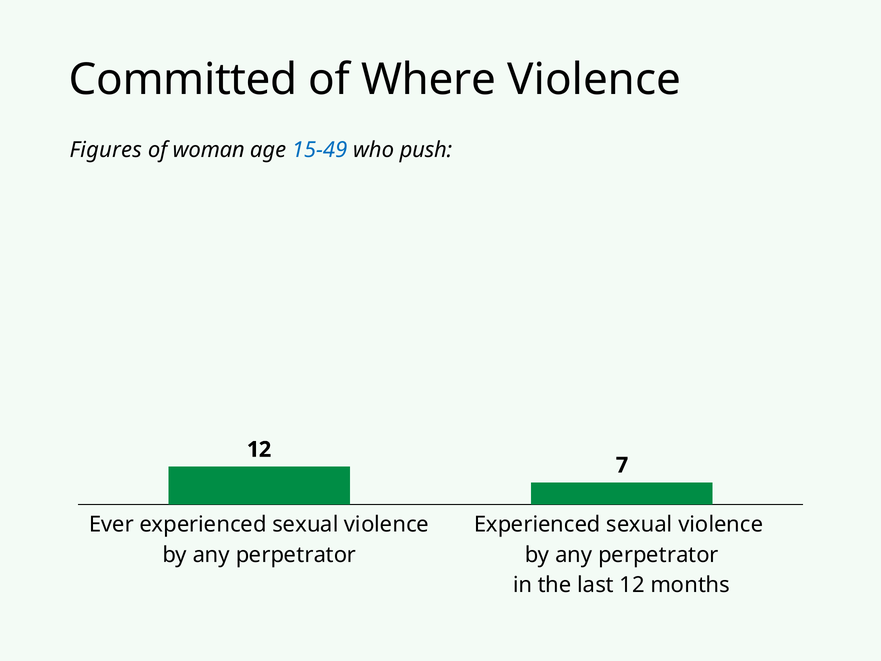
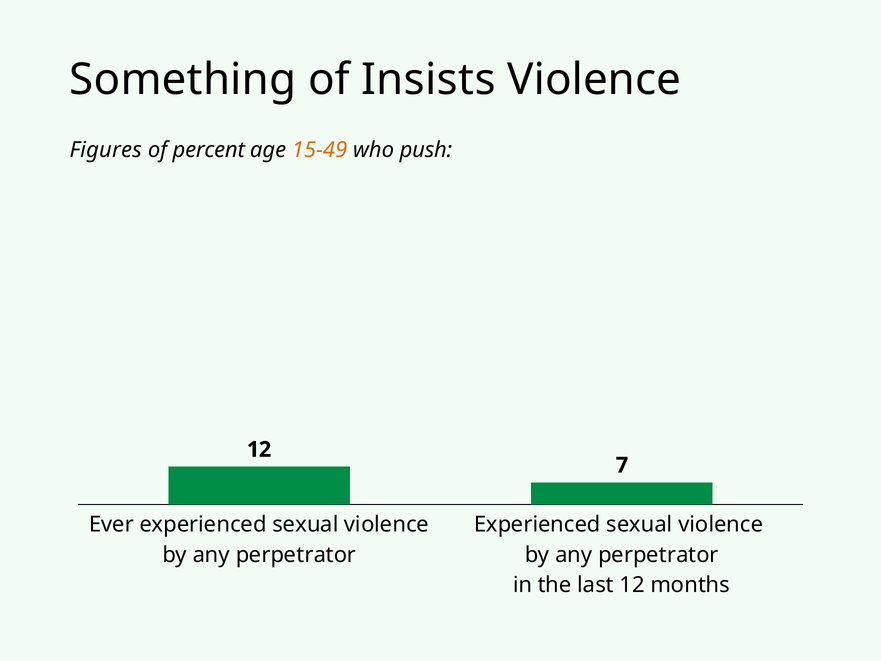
Committed: Committed -> Something
Where: Where -> Insists
woman: woman -> percent
15-49 colour: blue -> orange
